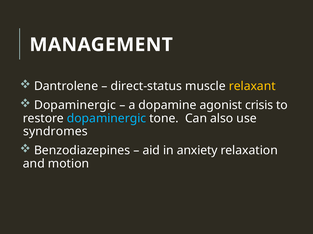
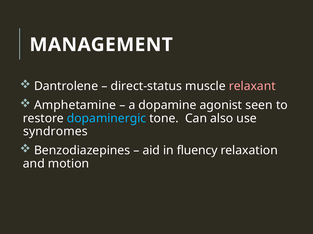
relaxant colour: yellow -> pink
Dopaminergic at (75, 106): Dopaminergic -> Amphetamine
crisis: crisis -> seen
anxiety: anxiety -> fluency
